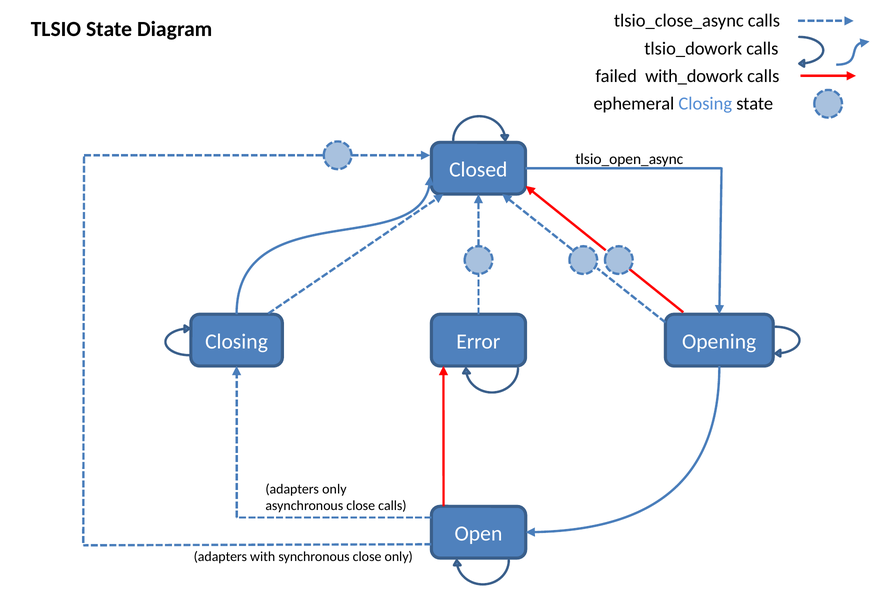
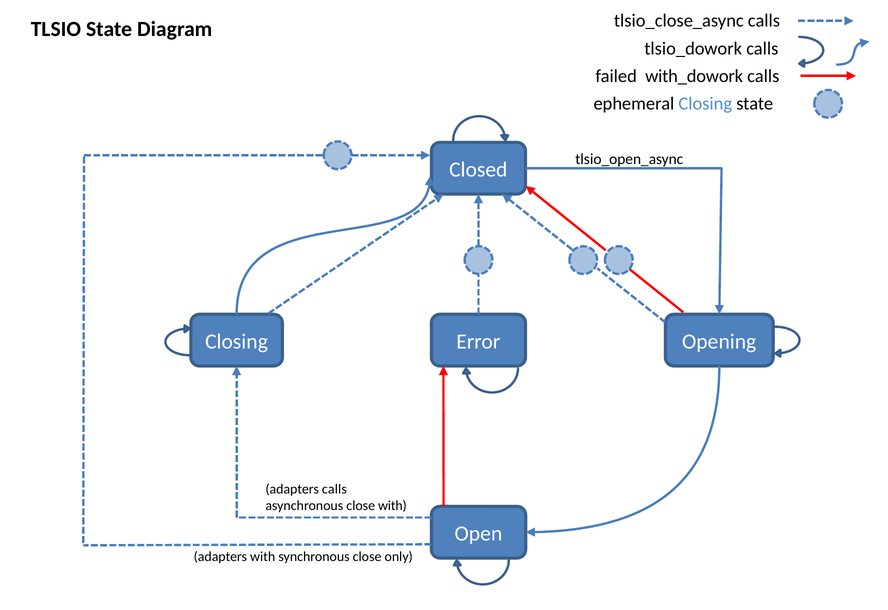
adapters only: only -> calls
close calls: calls -> with
